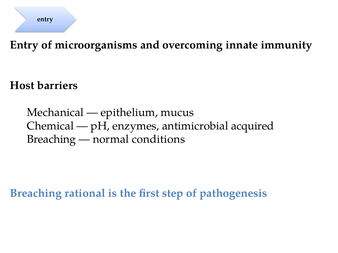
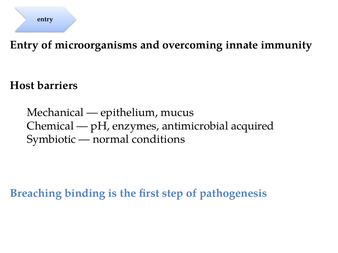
Breaching at (51, 140): Breaching -> Symbiotic
rational: rational -> binding
